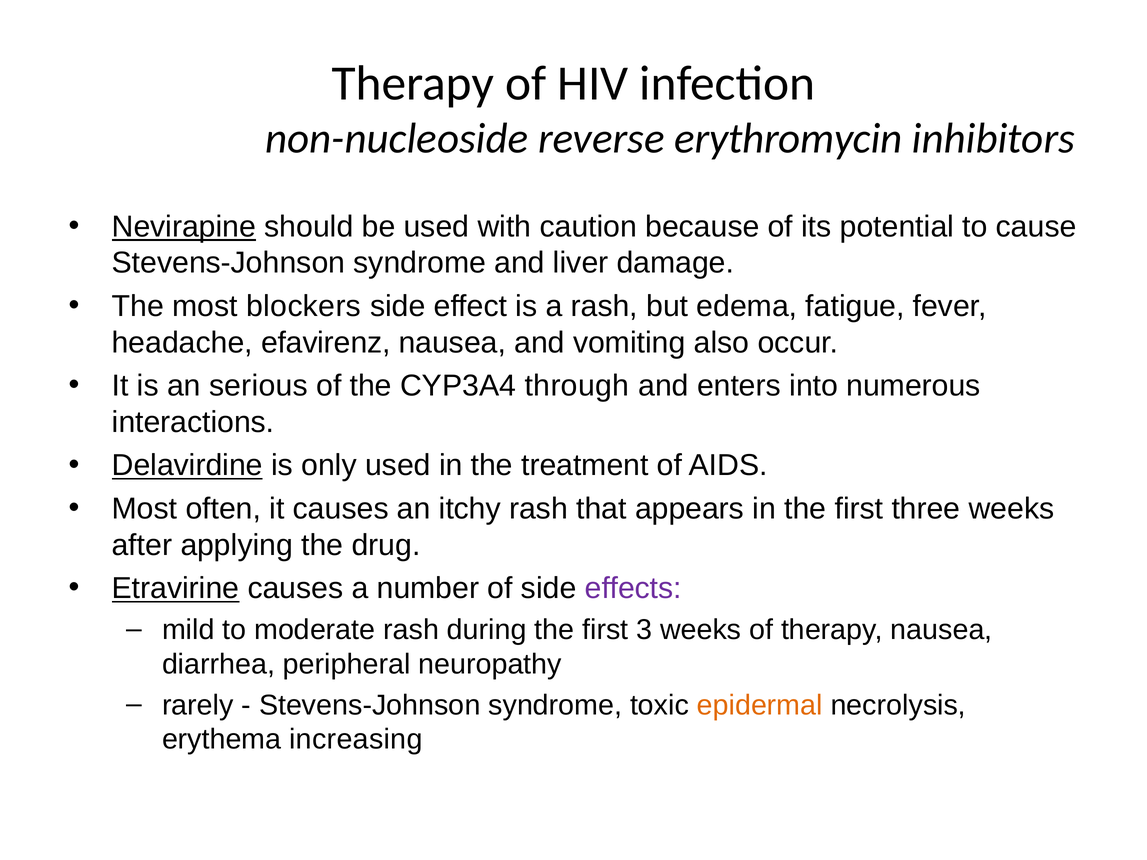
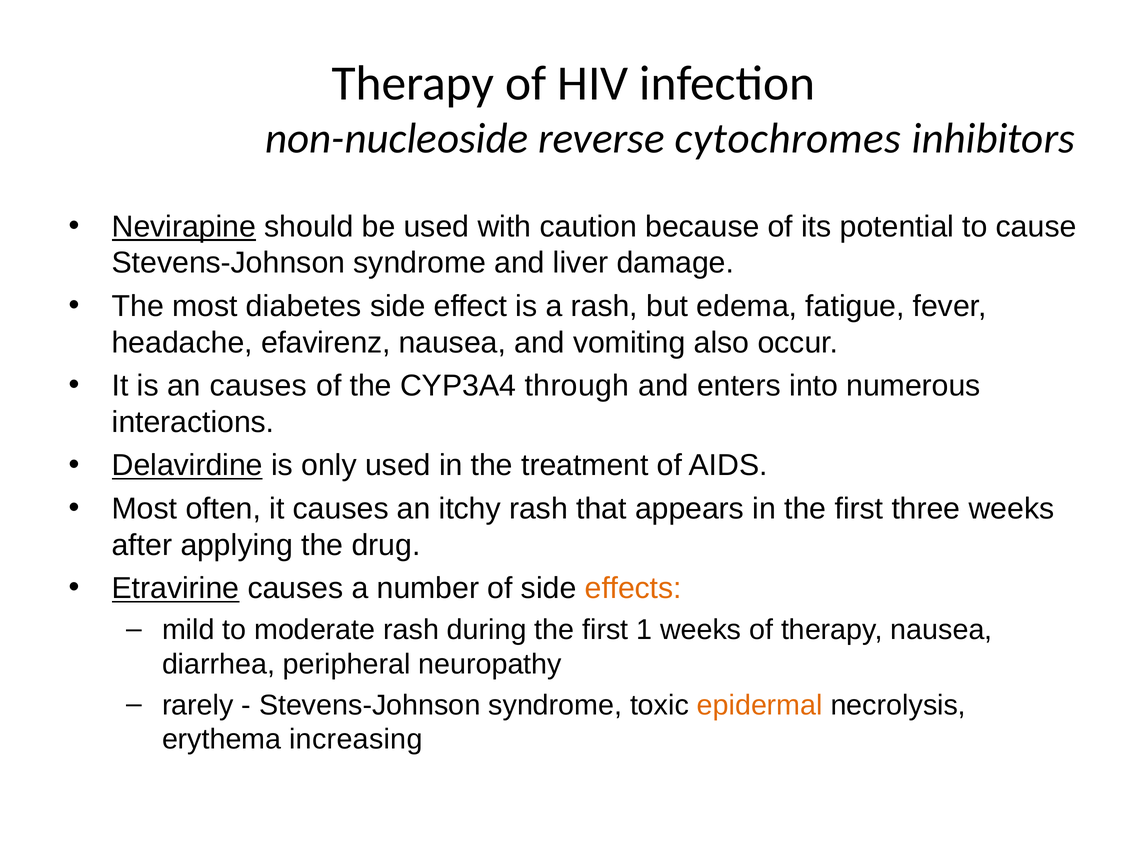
erythromycin: erythromycin -> cytochromes
blockers: blockers -> diabetes
an serious: serious -> causes
effects colour: purple -> orange
3: 3 -> 1
